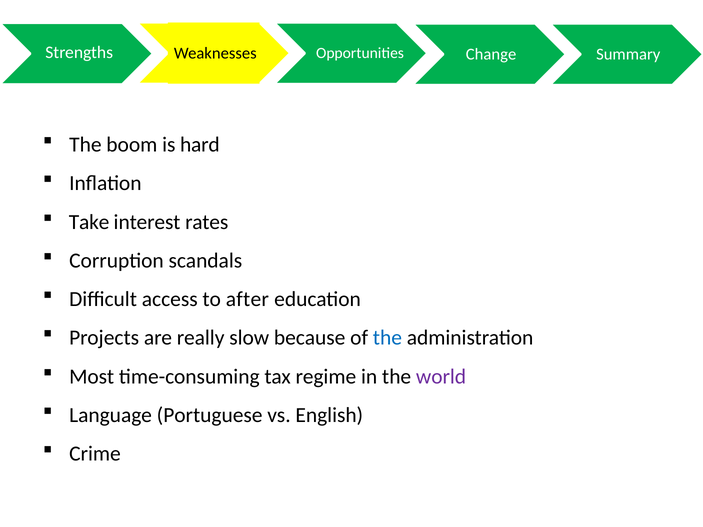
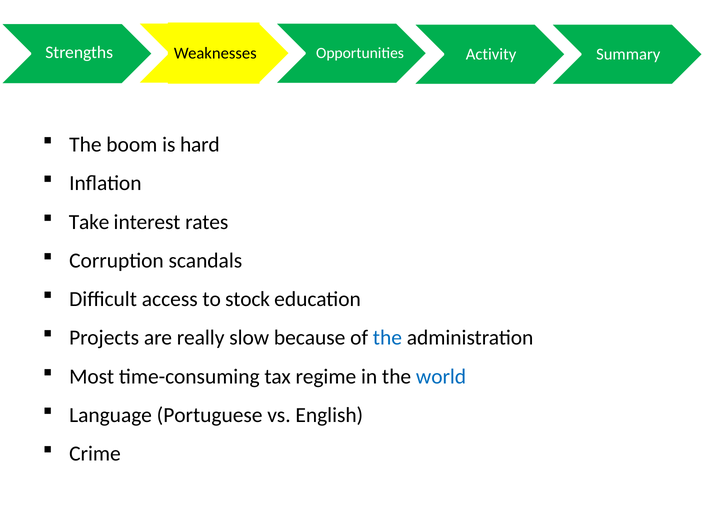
Change: Change -> Activity
after: after -> stock
world colour: purple -> blue
